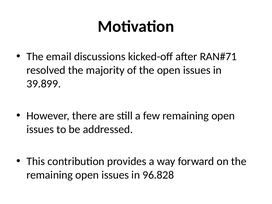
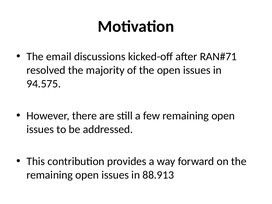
39.899: 39.899 -> 94.575
96.828: 96.828 -> 88.913
